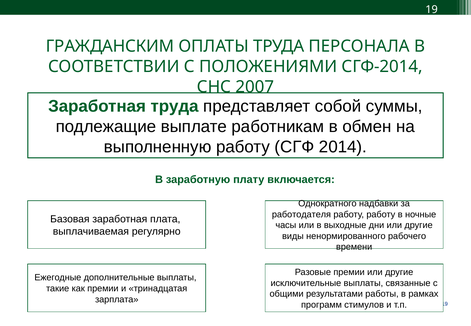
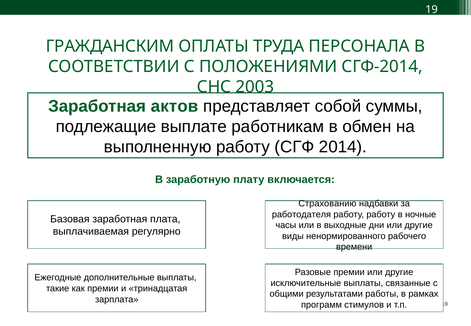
2007: 2007 -> 2003
Заработная труда: труда -> актов
Однократного: Однократного -> Страхованию
